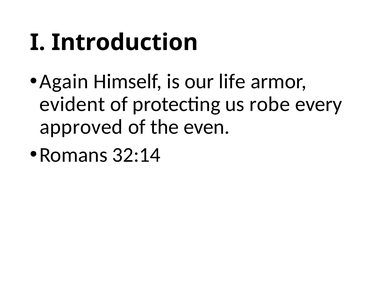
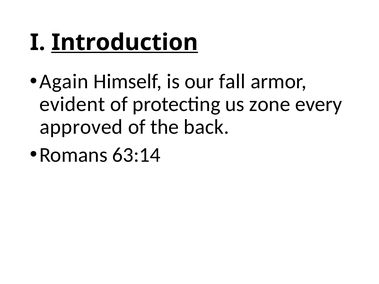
Introduction underline: none -> present
life: life -> fall
robe: robe -> zone
even: even -> back
32:14: 32:14 -> 63:14
